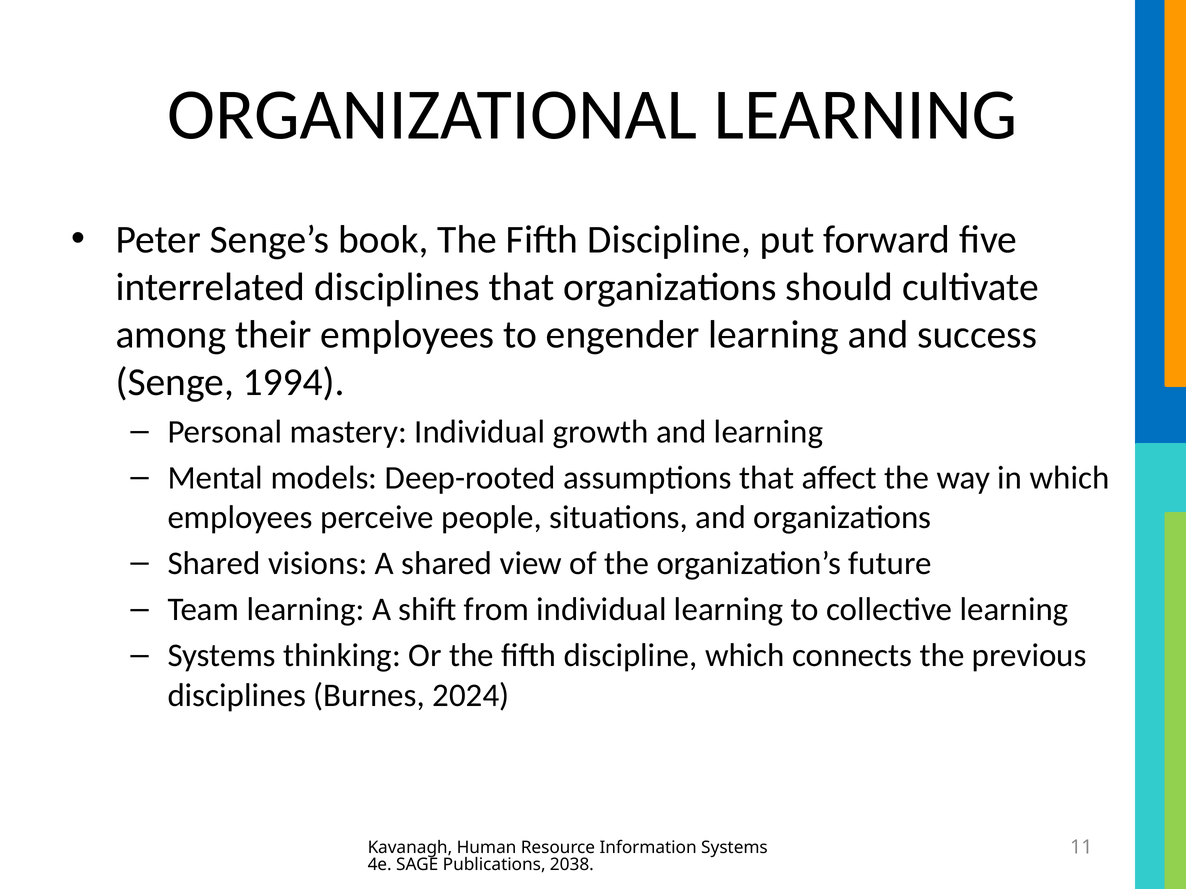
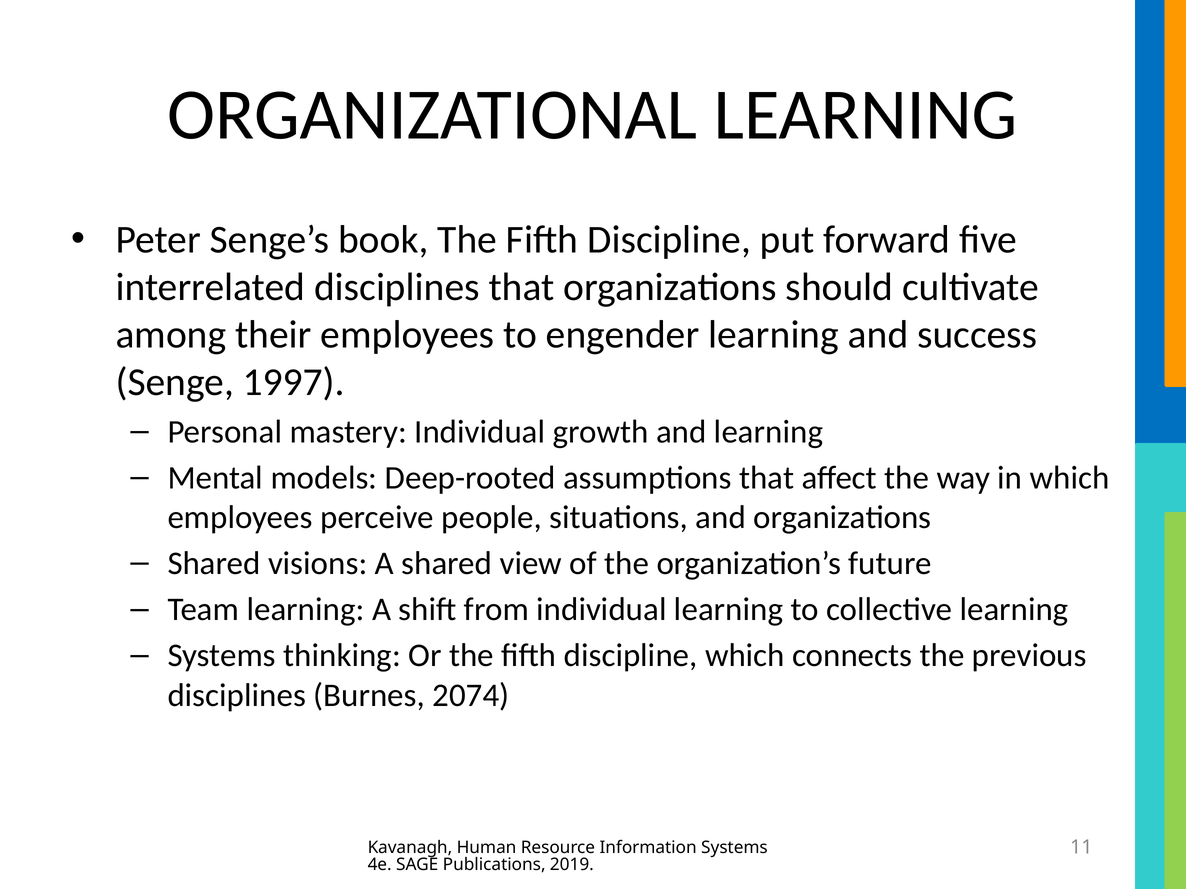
1994: 1994 -> 1997
2024: 2024 -> 2074
2038: 2038 -> 2019
